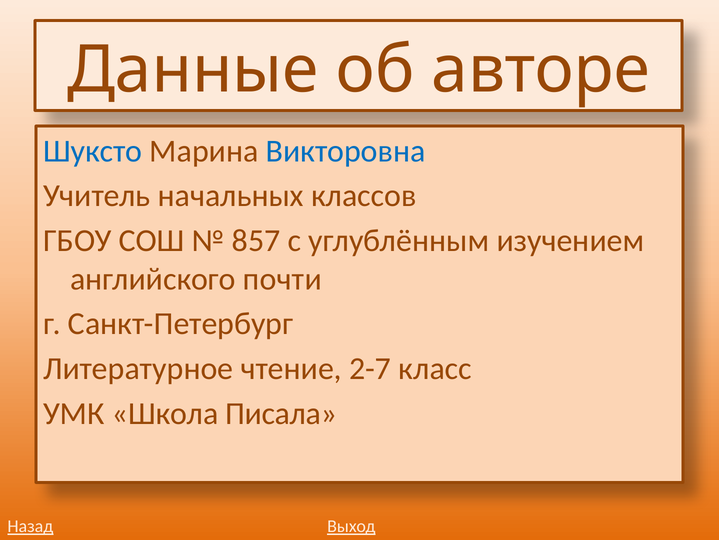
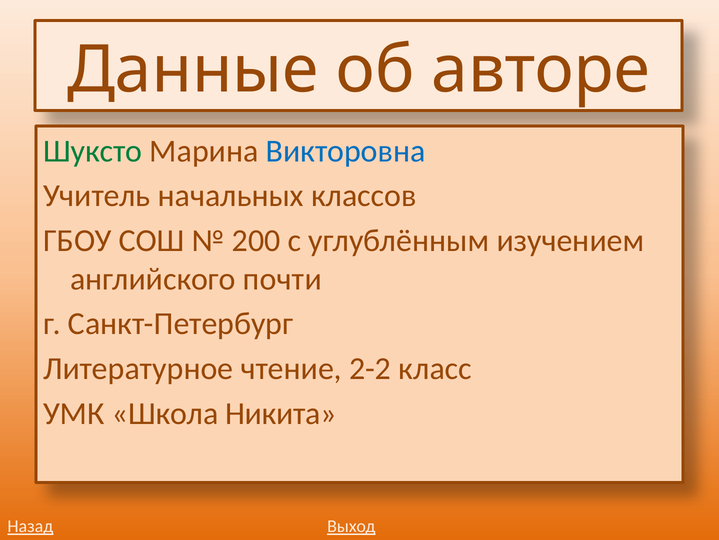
Шуксто colour: blue -> green
857: 857 -> 200
2-7: 2-7 -> 2-2
Писала: Писала -> Никита
